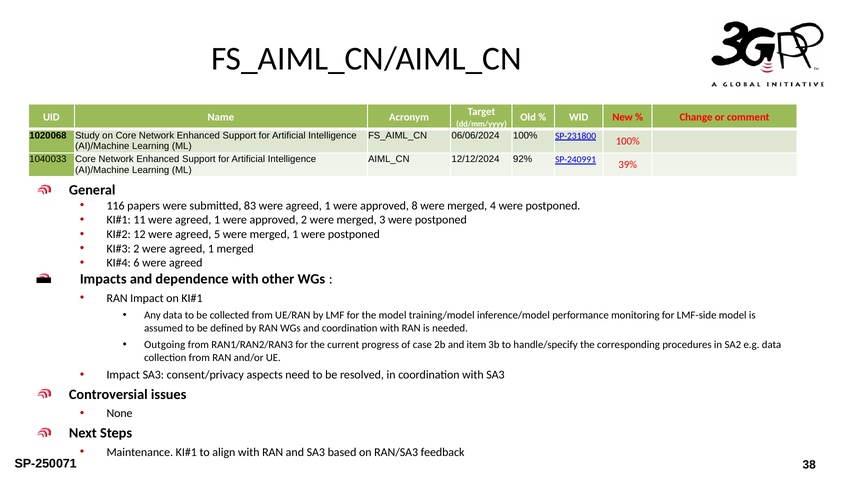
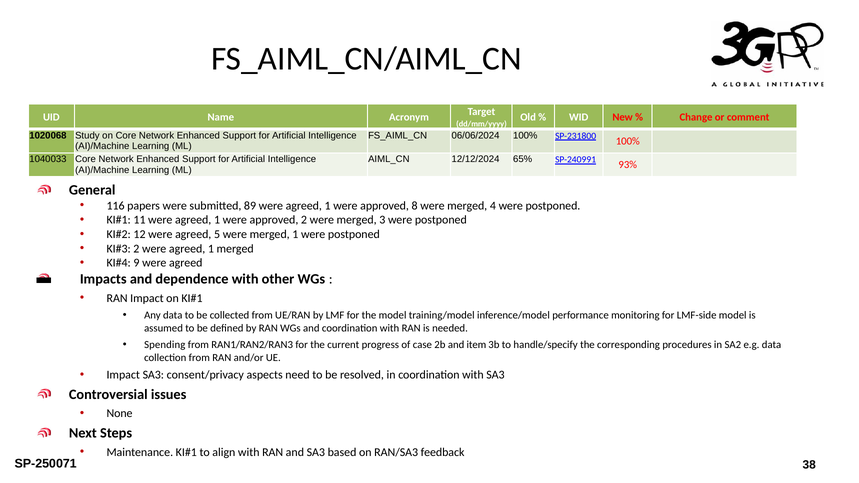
92%: 92% -> 65%
39%: 39% -> 93%
83: 83 -> 89
6: 6 -> 9
Outgoing: Outgoing -> Spending
